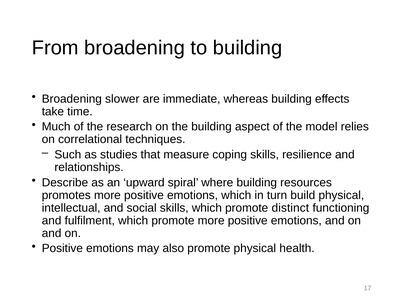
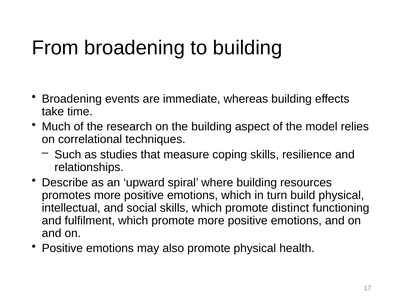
slower: slower -> events
